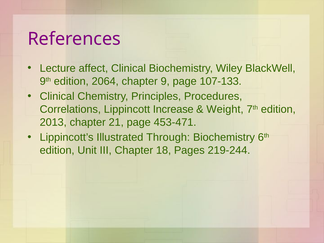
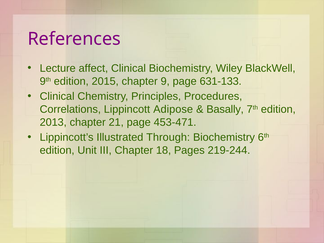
2064: 2064 -> 2015
107-133: 107-133 -> 631-133
Increase: Increase -> Adipose
Weight: Weight -> Basally
